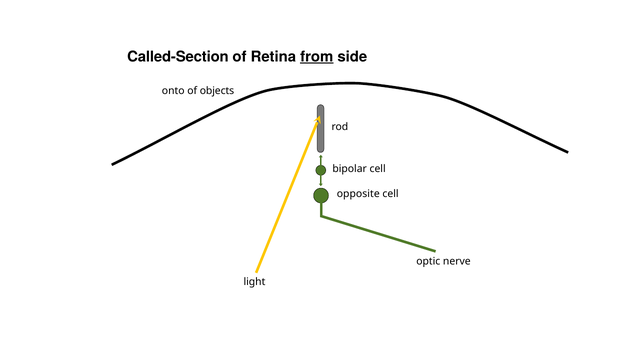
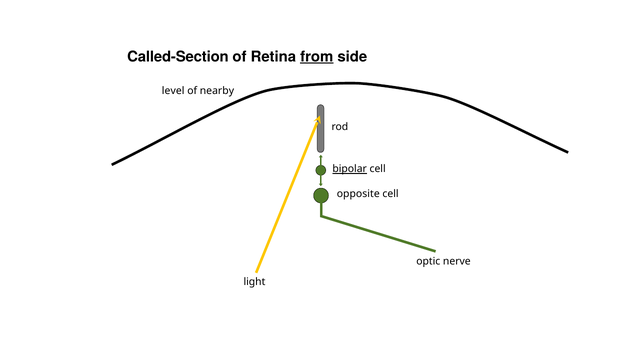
onto: onto -> level
objects: objects -> nearby
bipolar underline: none -> present
